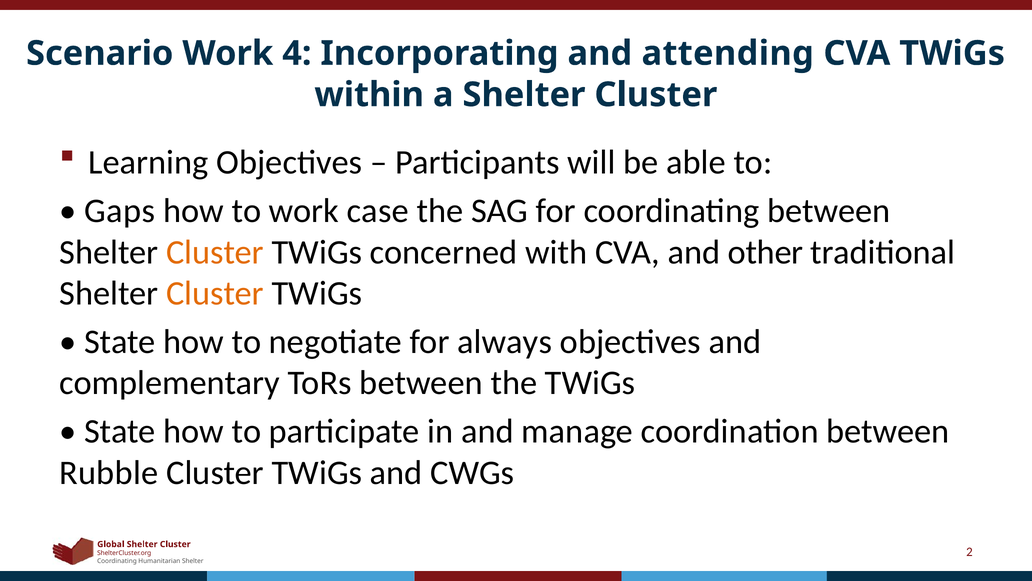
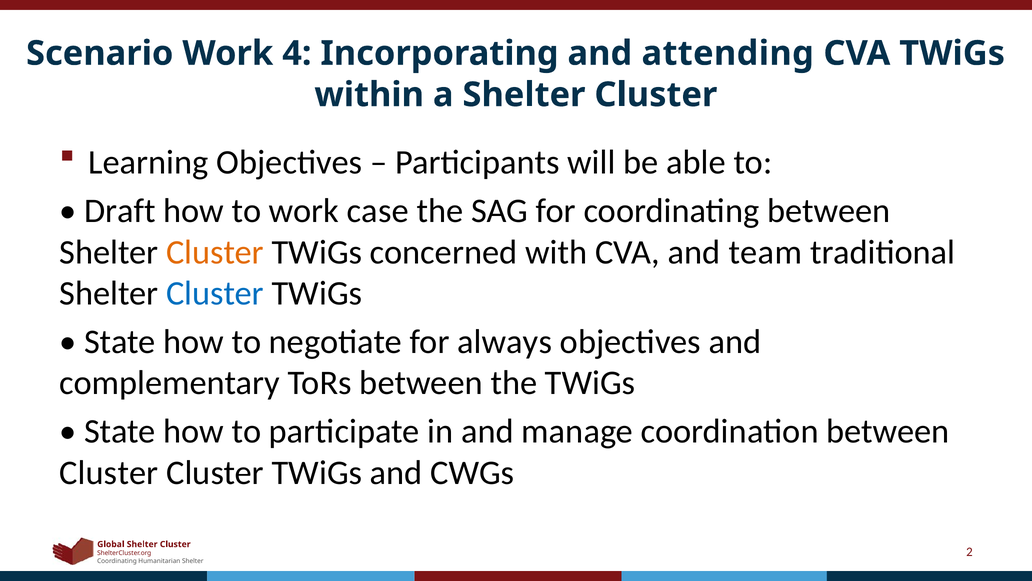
Gaps: Gaps -> Draft
other: other -> team
Cluster at (215, 293) colour: orange -> blue
Rubble at (109, 472): Rubble -> Cluster
